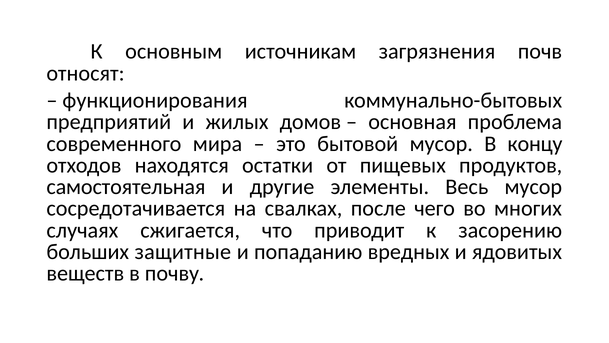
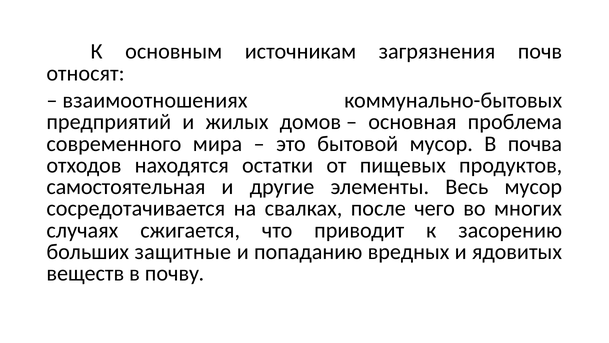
функционирования: функционирования -> взаимоотношениях
концу: концу -> почва
